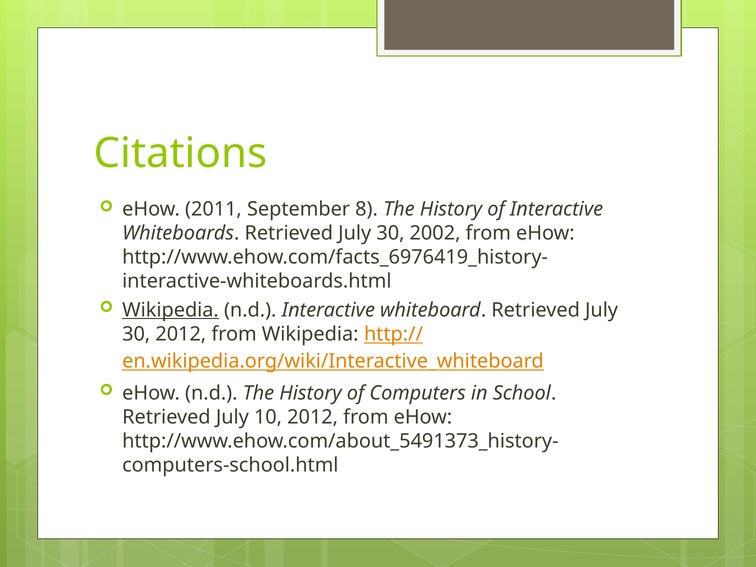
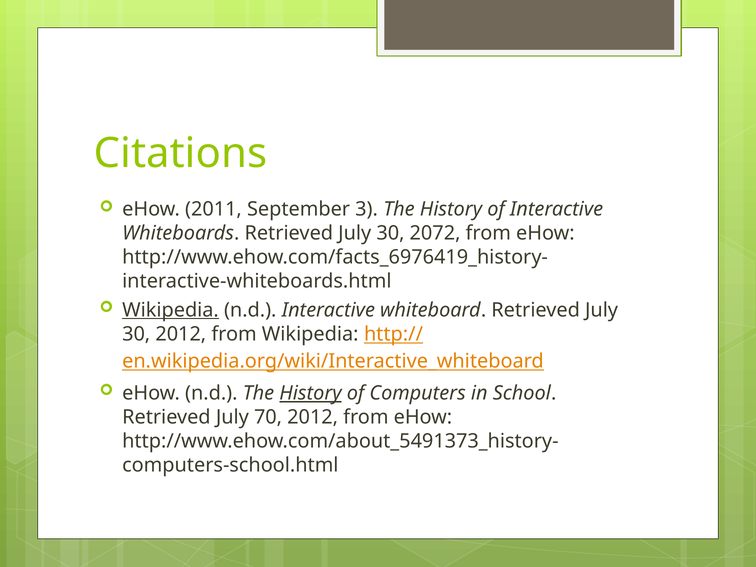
8: 8 -> 3
2002: 2002 -> 2072
History at (310, 393) underline: none -> present
10: 10 -> 70
